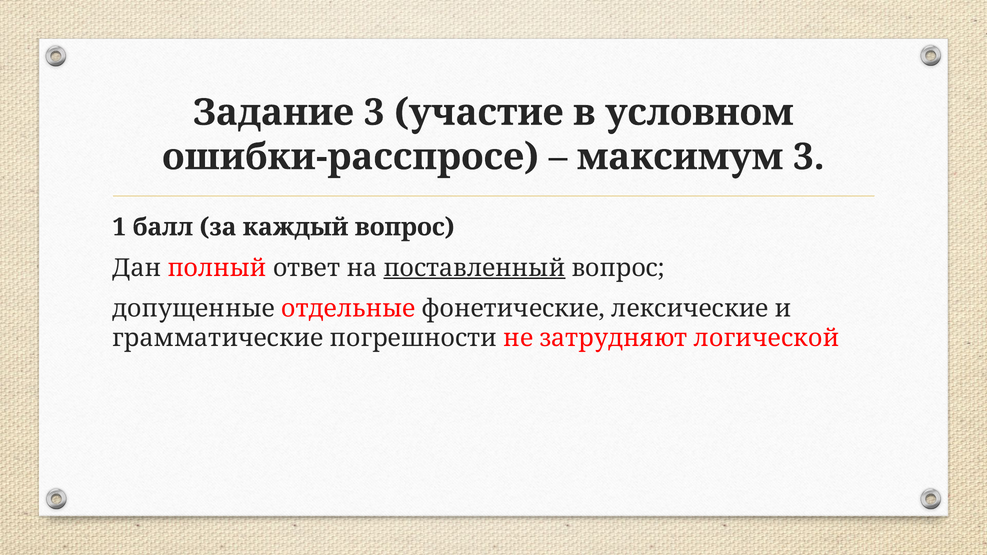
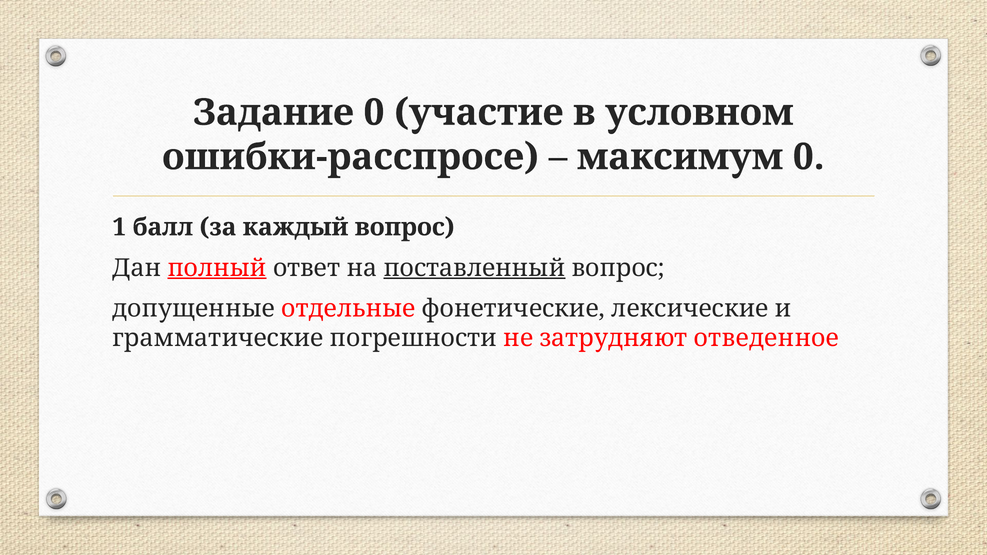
Задание 3: 3 -> 0
максимум 3: 3 -> 0
полный underline: none -> present
логической: логической -> отведенное
